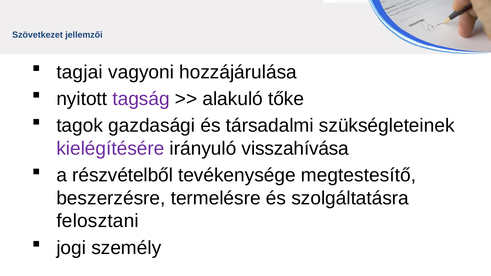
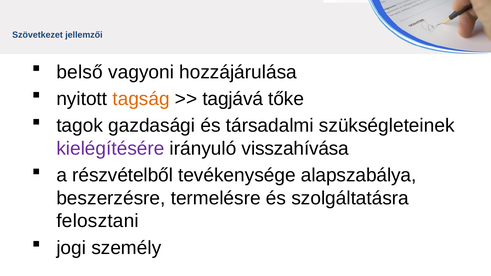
tagjai: tagjai -> belső
tagság colour: purple -> orange
alakuló: alakuló -> tagjává
megtestesítő: megtestesítő -> alapszabálya
